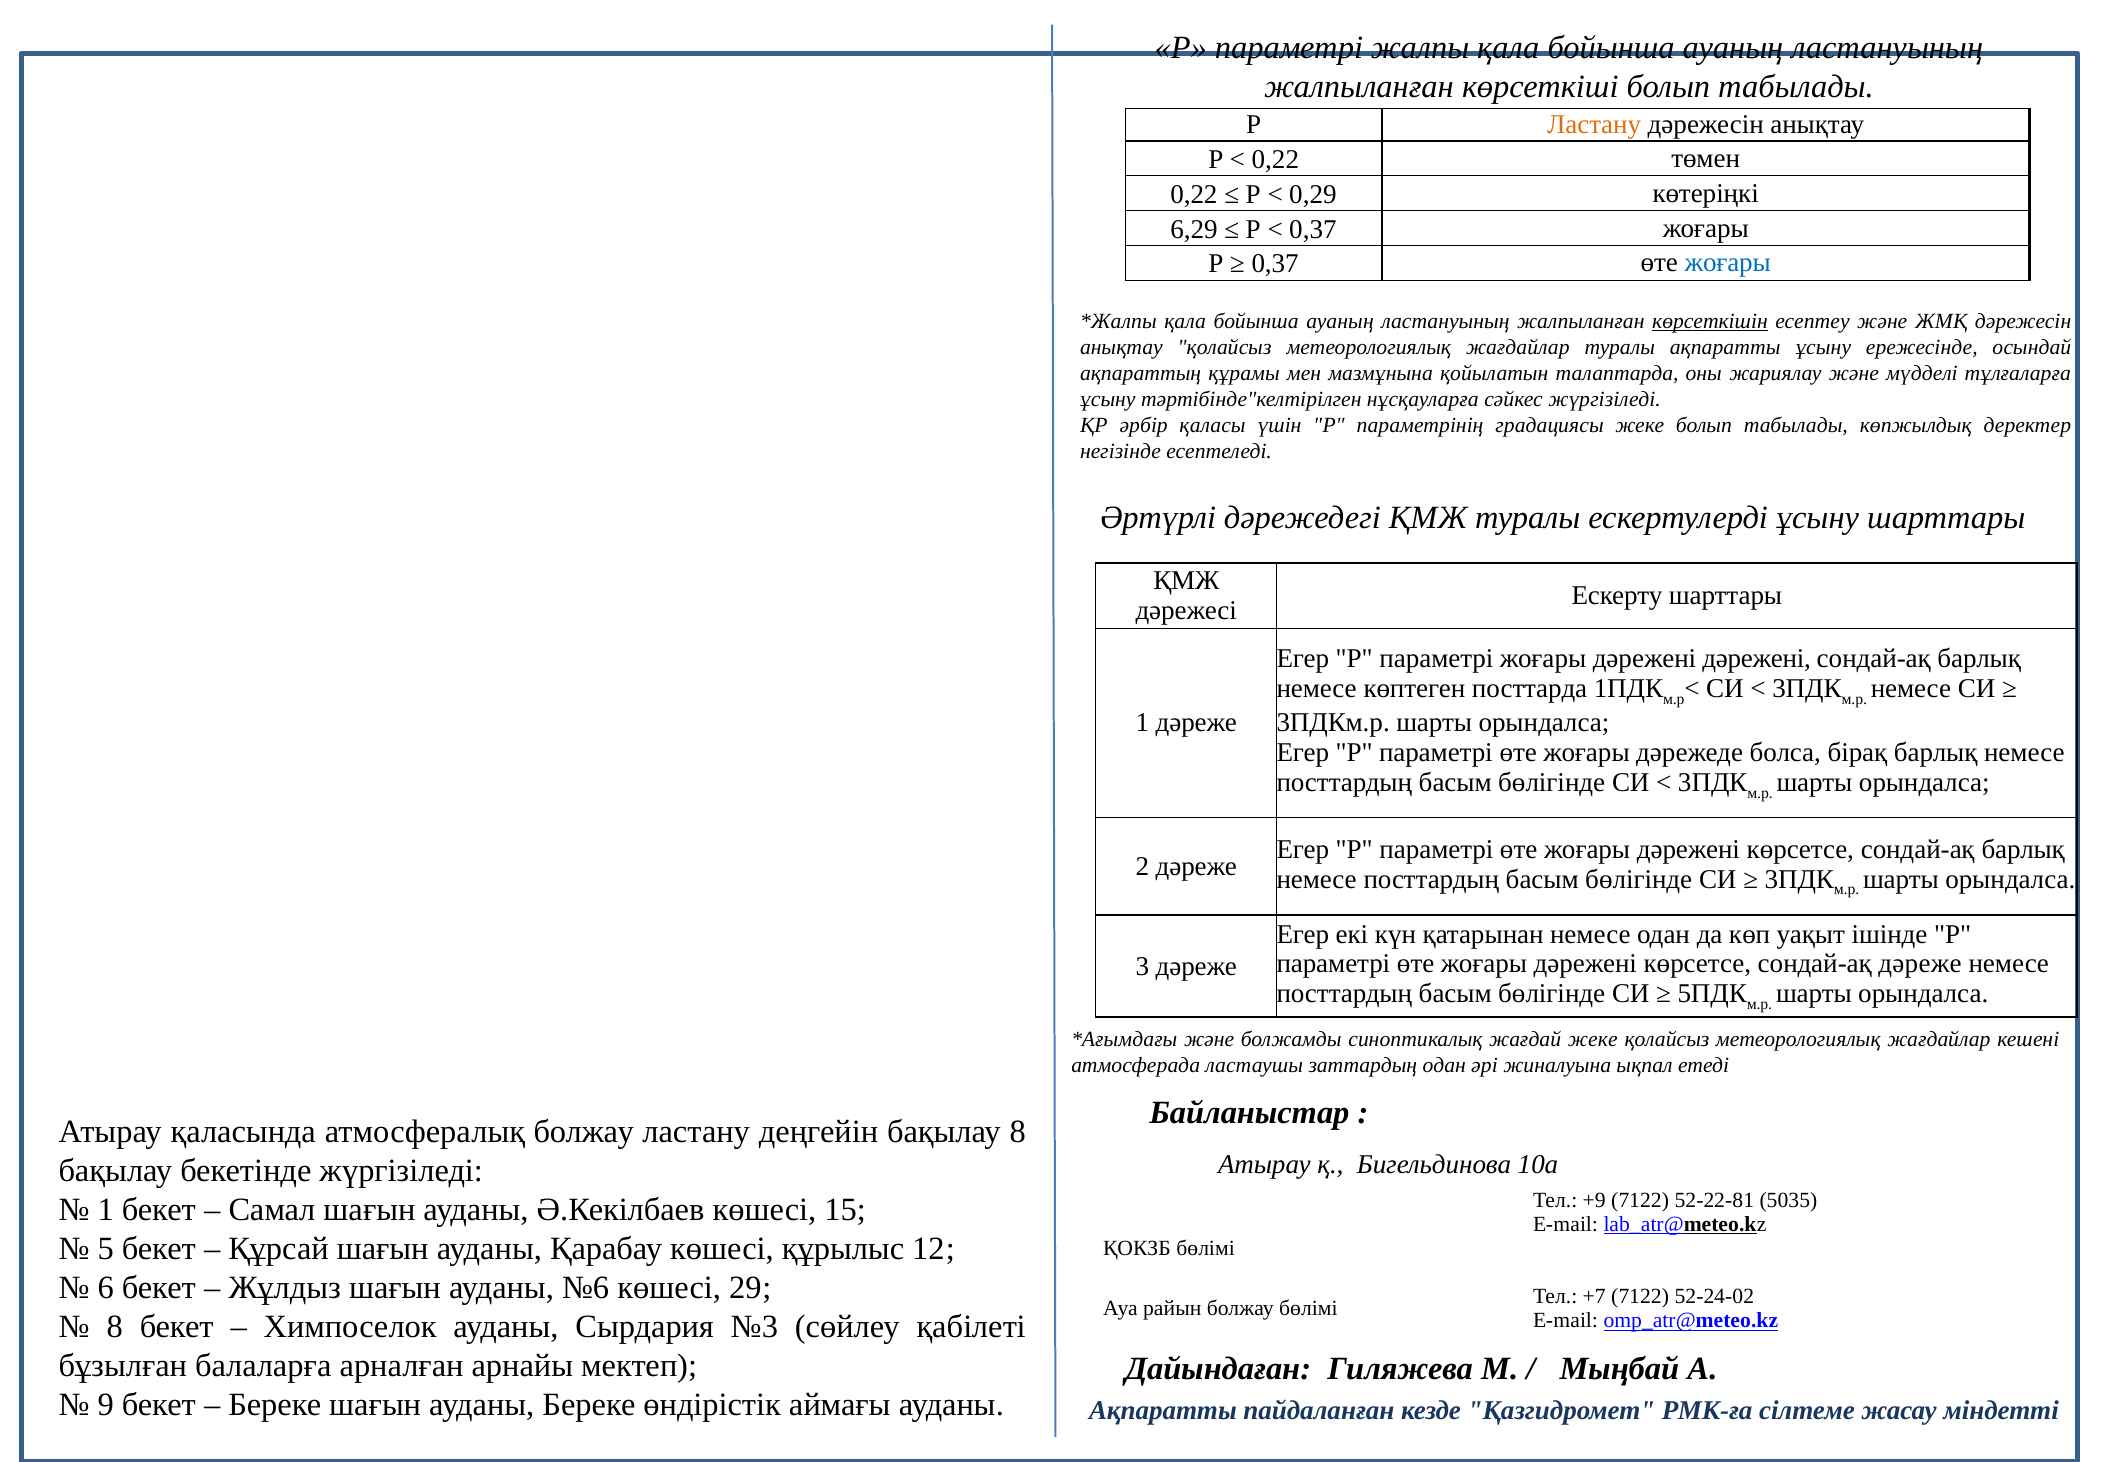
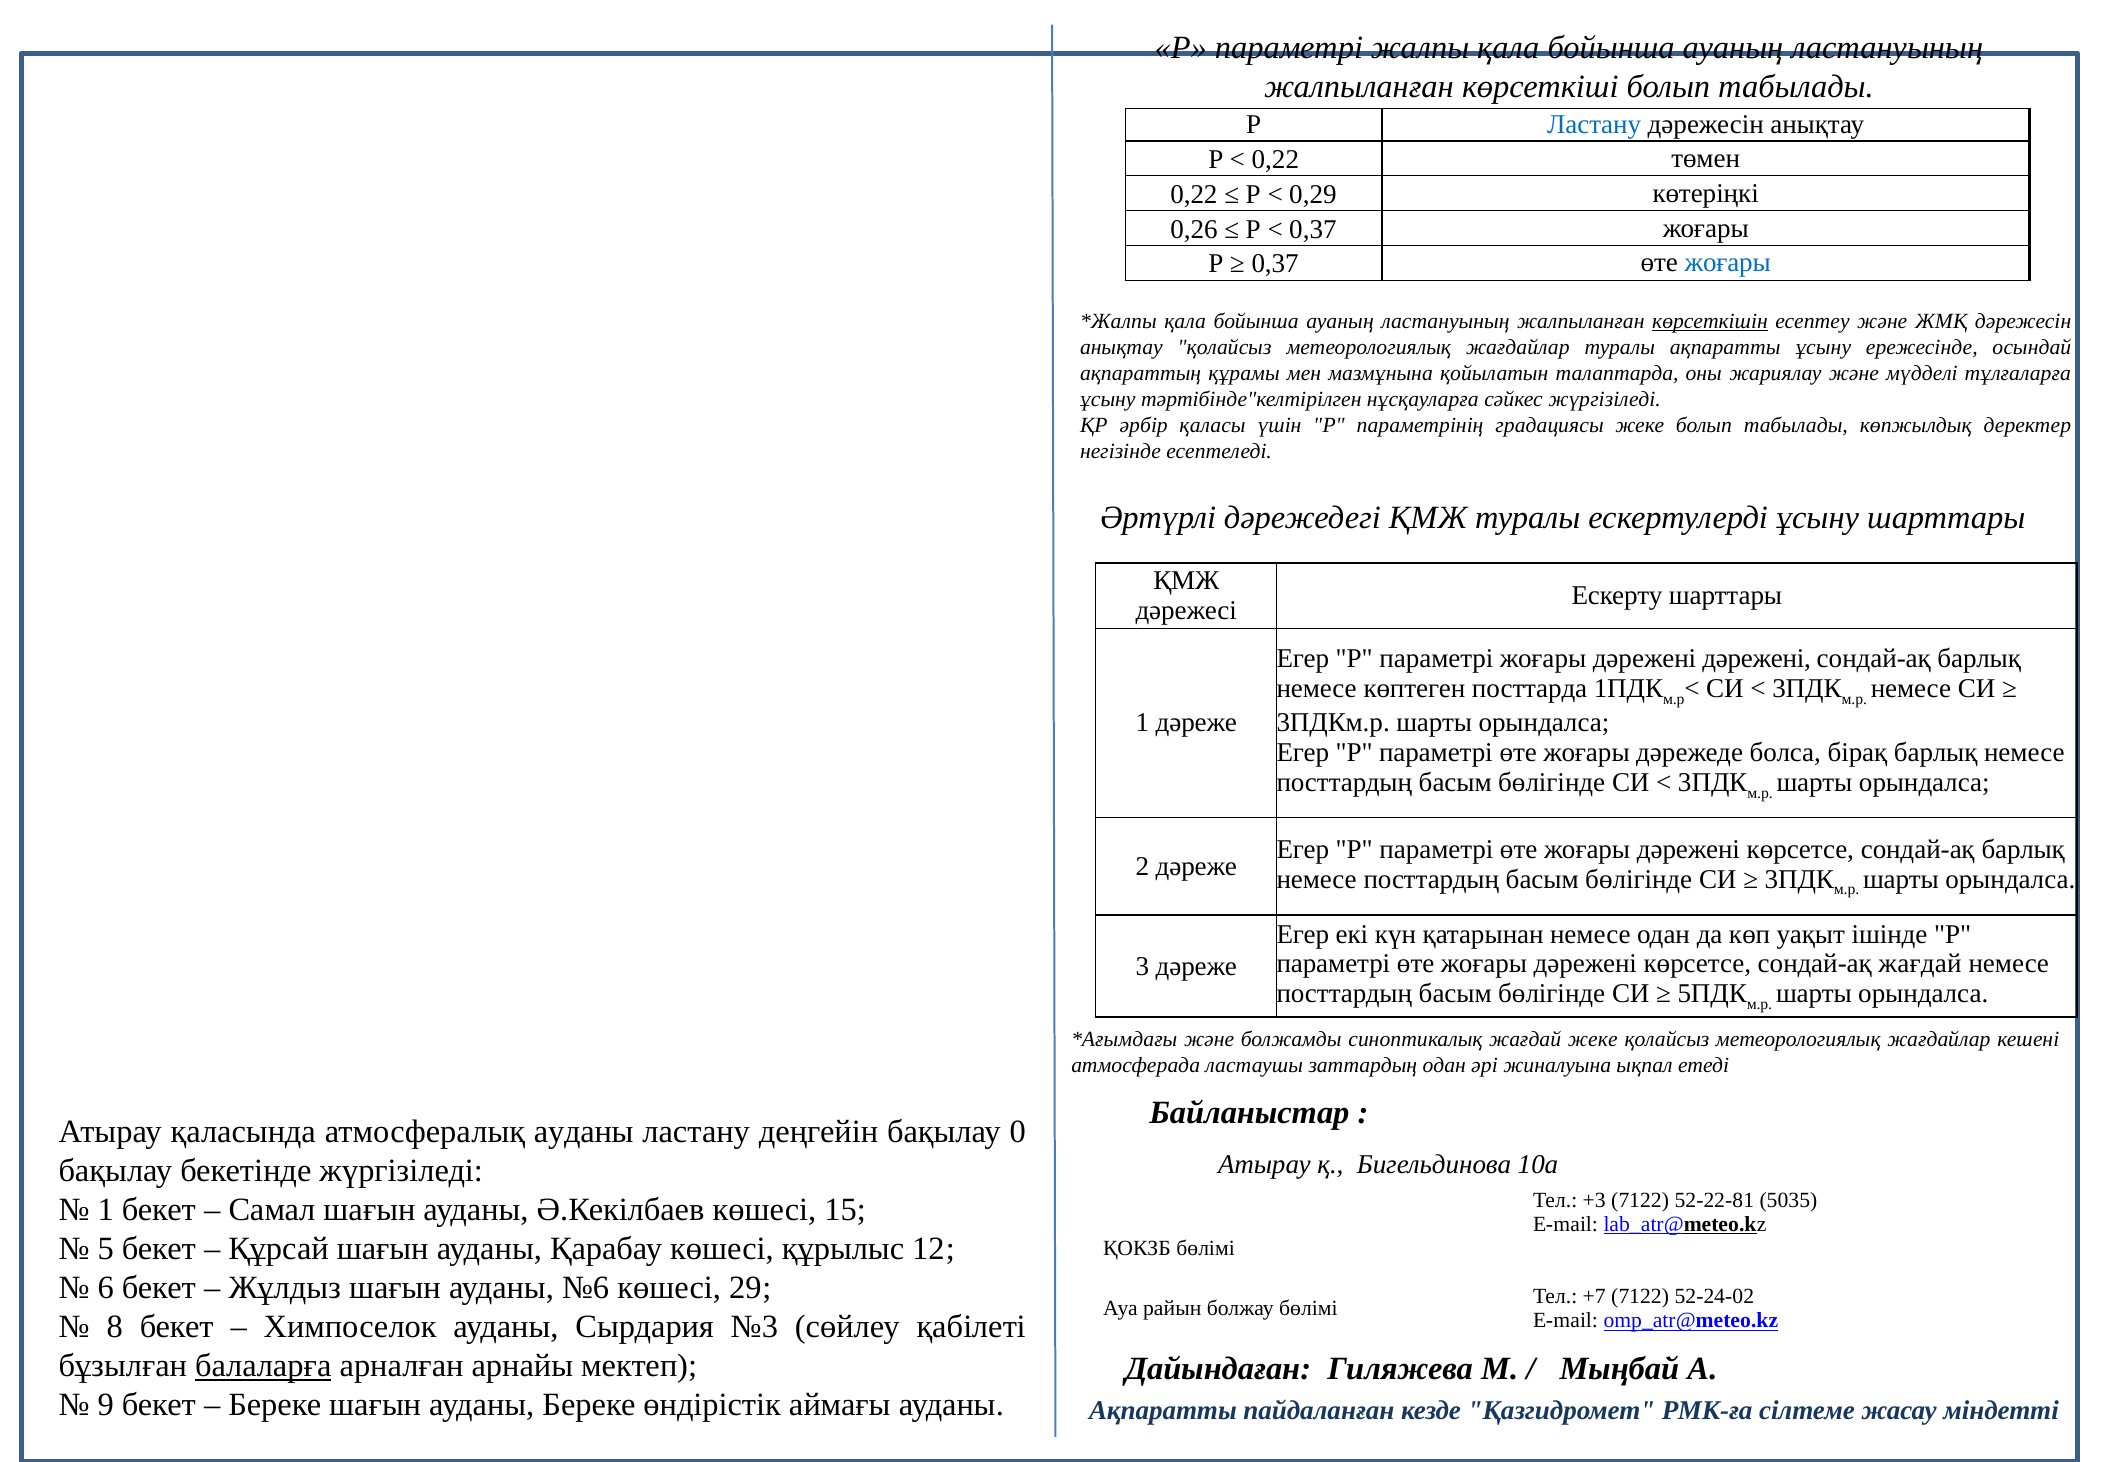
Ластану at (1594, 125) colour: orange -> blue
6,29: 6,29 -> 0,26
сондай-ақ дәреже: дәреже -> жағдай
атмосфералық болжау: болжау -> ауданы
бақылау 8: 8 -> 0
+9: +9 -> +3
балаларға underline: none -> present
